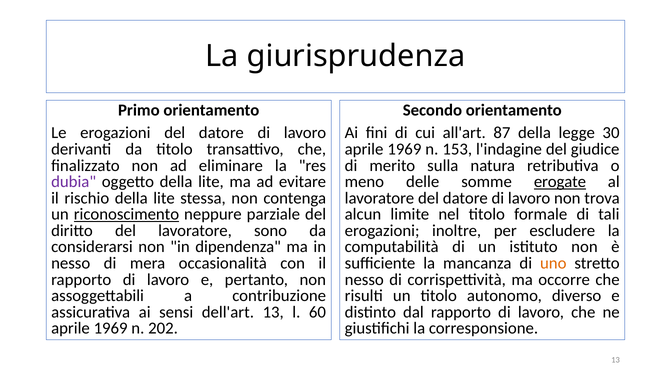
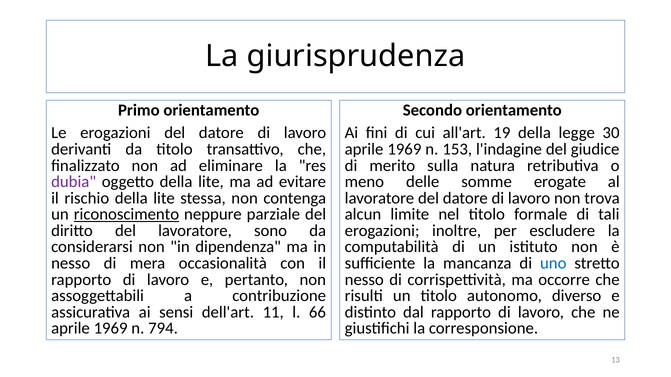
87: 87 -> 19
erogate underline: present -> none
uno colour: orange -> blue
dell'art 13: 13 -> 11
60: 60 -> 66
202: 202 -> 794
